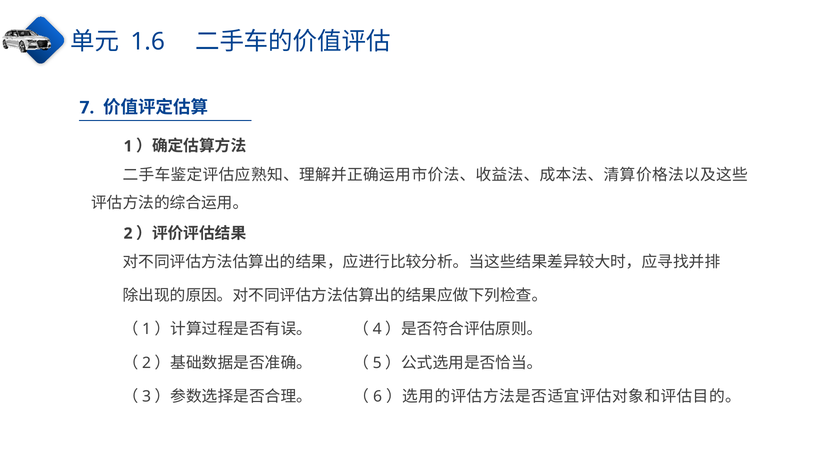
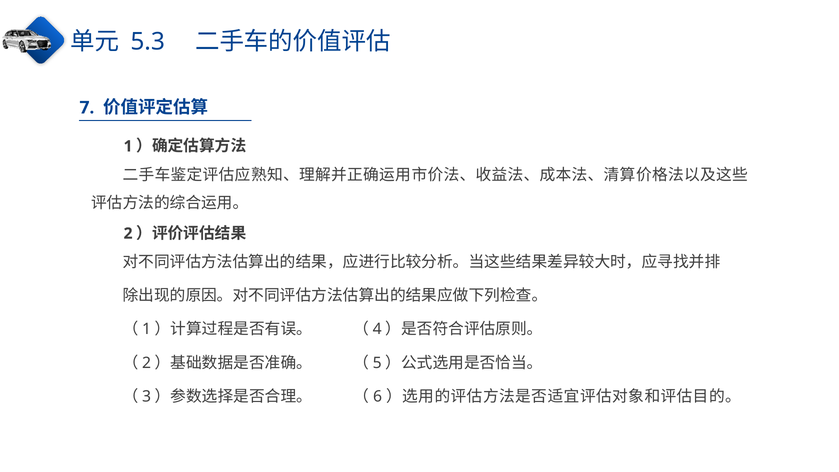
1.6: 1.6 -> 5.3
